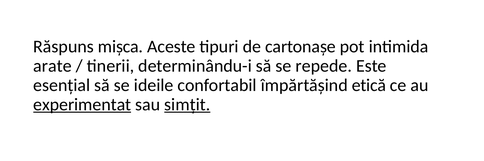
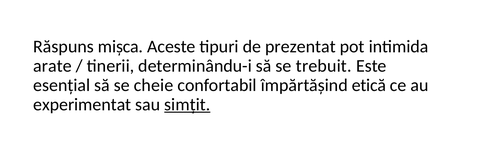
cartonașe: cartonașe -> prezentat
repede: repede -> trebuit
ideile: ideile -> cheie
experimentat underline: present -> none
